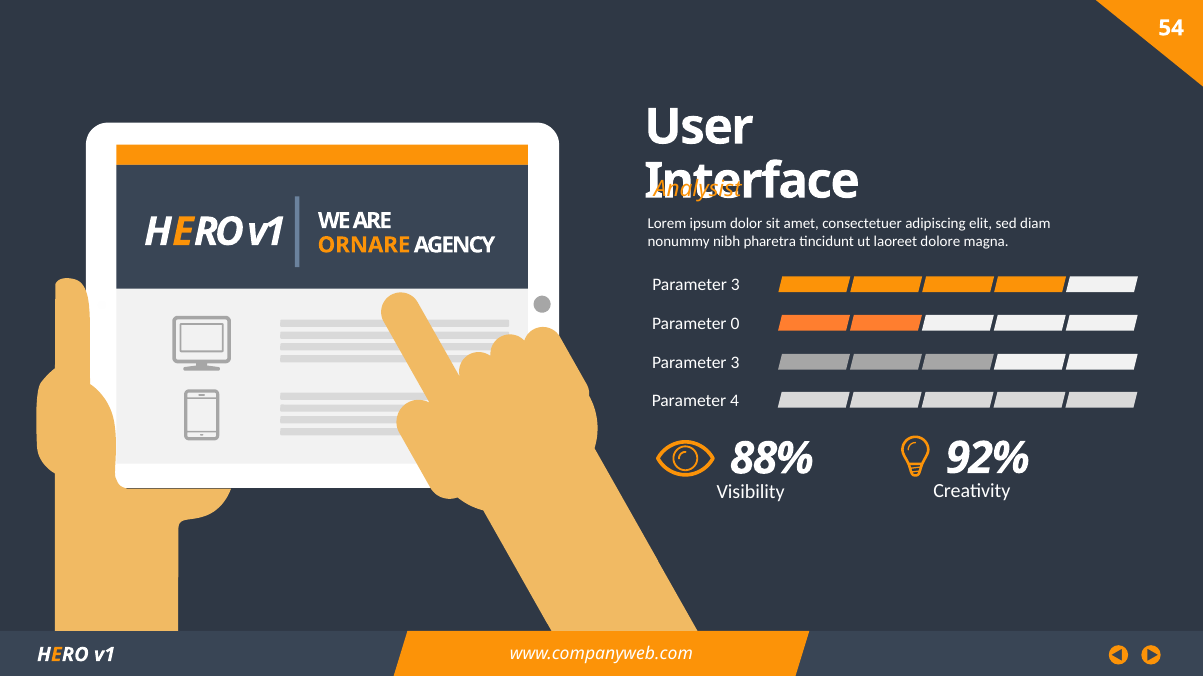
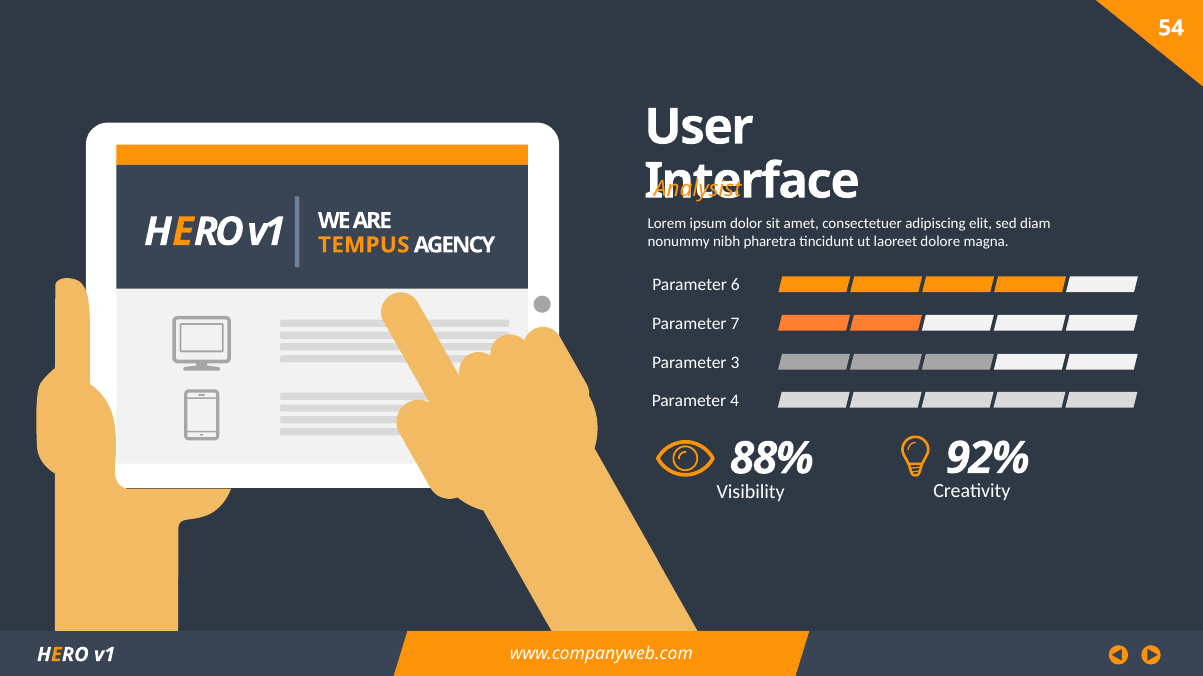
ORNARE: ORNARE -> TEMPUS
3 at (735, 285): 3 -> 6
0: 0 -> 7
